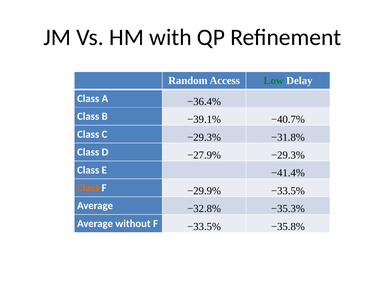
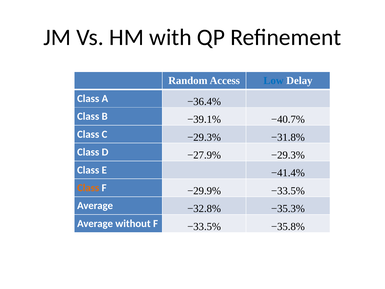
Low colour: green -> blue
